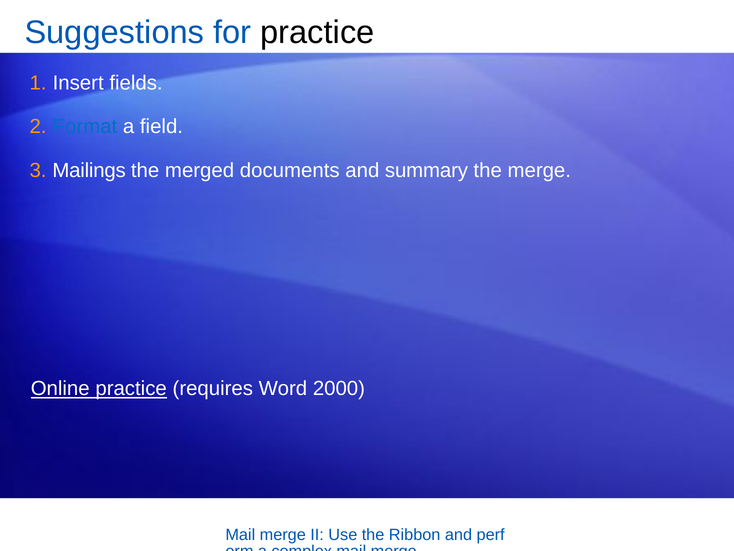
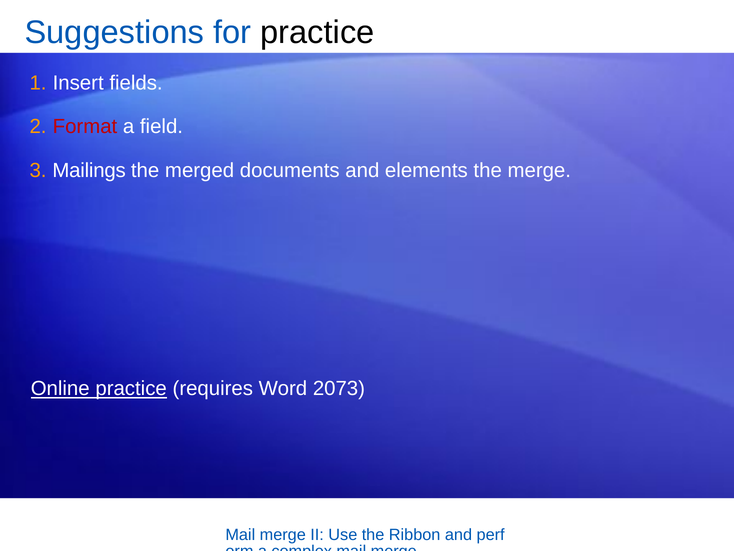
Format colour: blue -> red
summary: summary -> elements
2000: 2000 -> 2073
